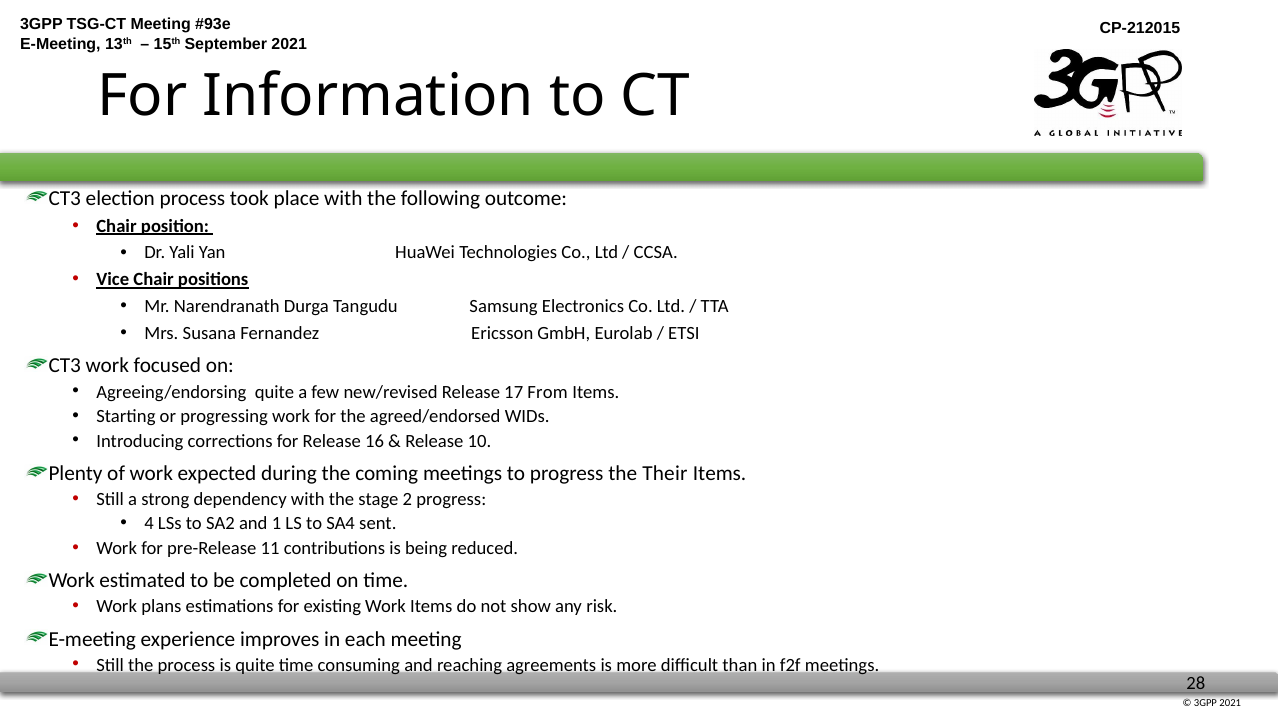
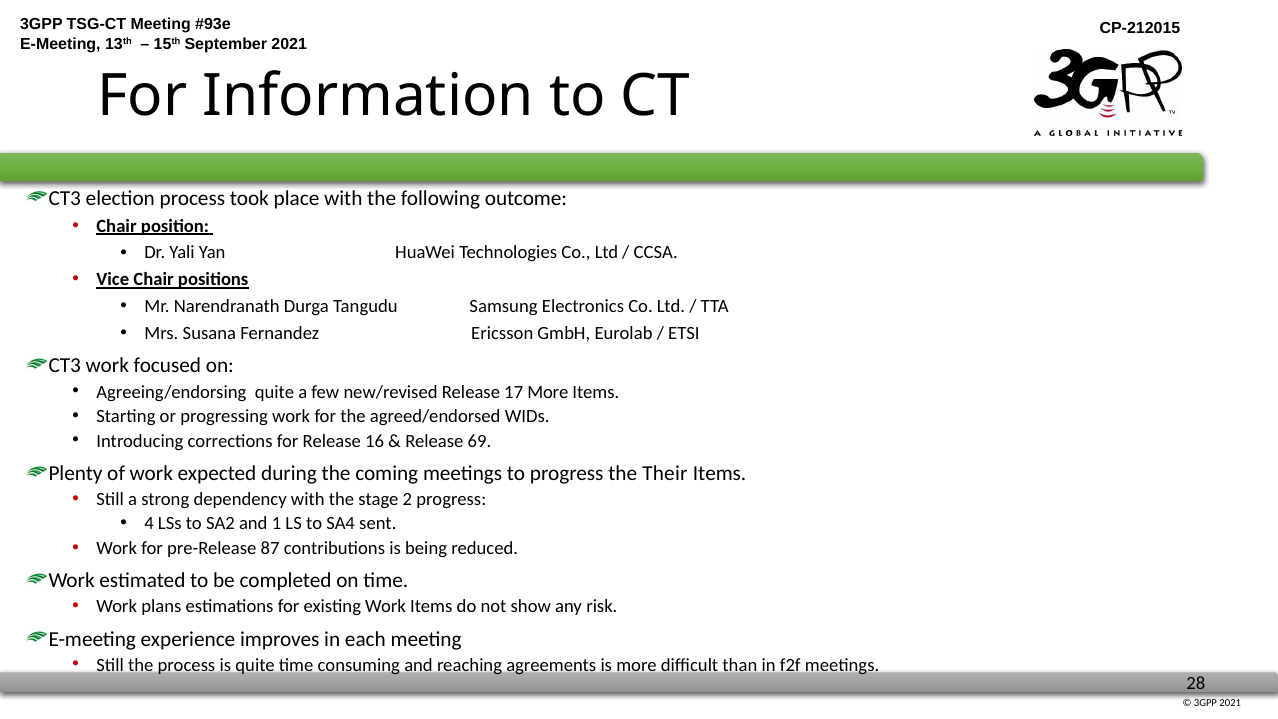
17 From: From -> More
10: 10 -> 69
11: 11 -> 87
